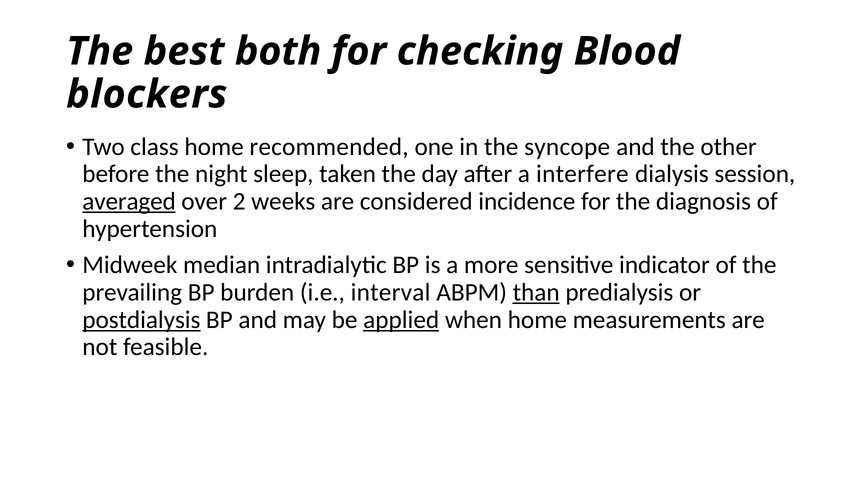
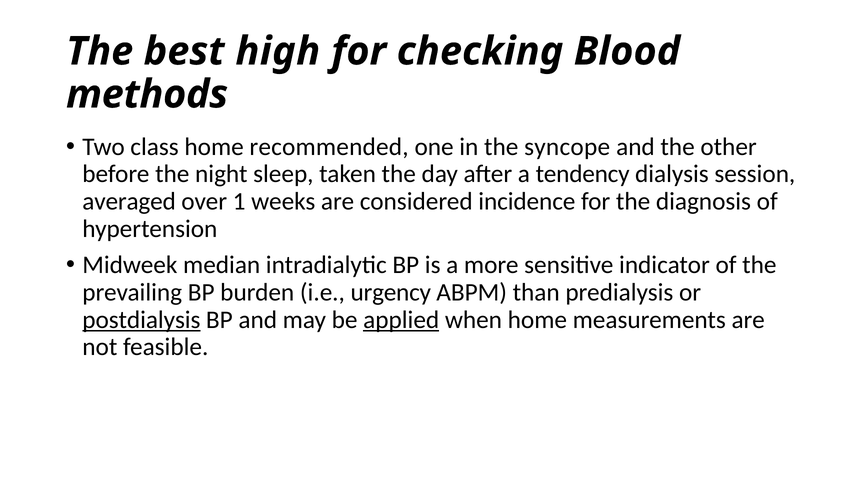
both: both -> high
blockers: blockers -> methods
interfere: interfere -> tendency
averaged underline: present -> none
2: 2 -> 1
interval: interval -> urgency
than underline: present -> none
